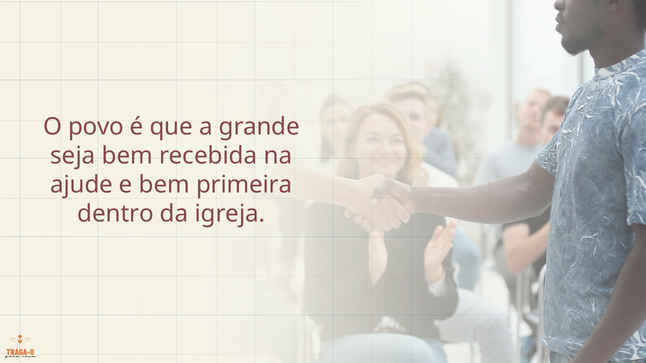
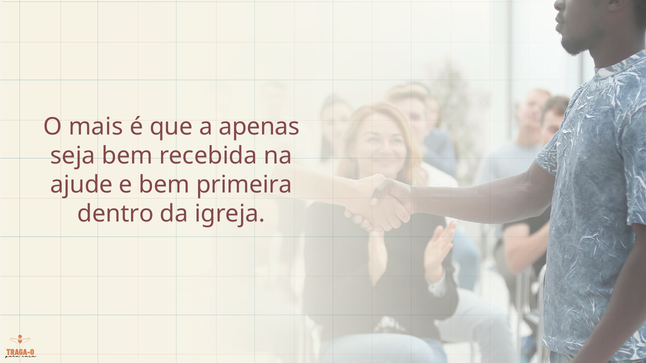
povo: povo -> mais
grande: grande -> apenas
